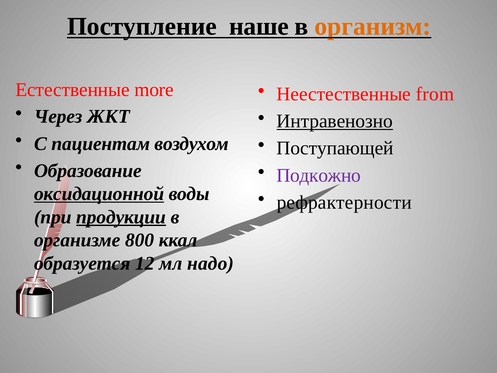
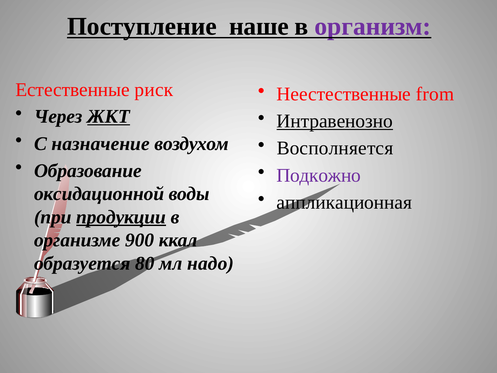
организм colour: orange -> purple
more: more -> риск
ЖКТ underline: none -> present
пациентам: пациентам -> назначение
Поступающей: Поступающей -> Восполняется
оксидационной underline: present -> none
рефрактерности: рефрактерности -> аппликационная
800: 800 -> 900
12: 12 -> 80
